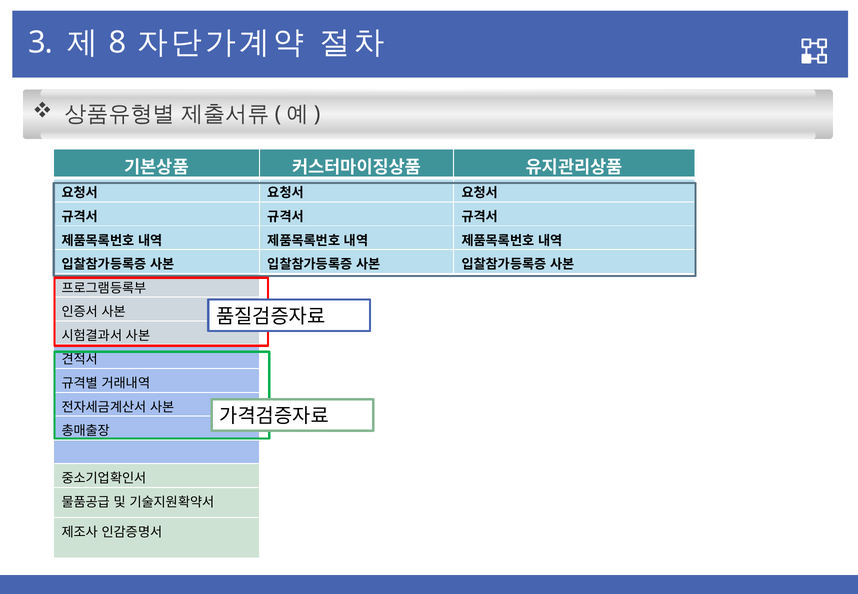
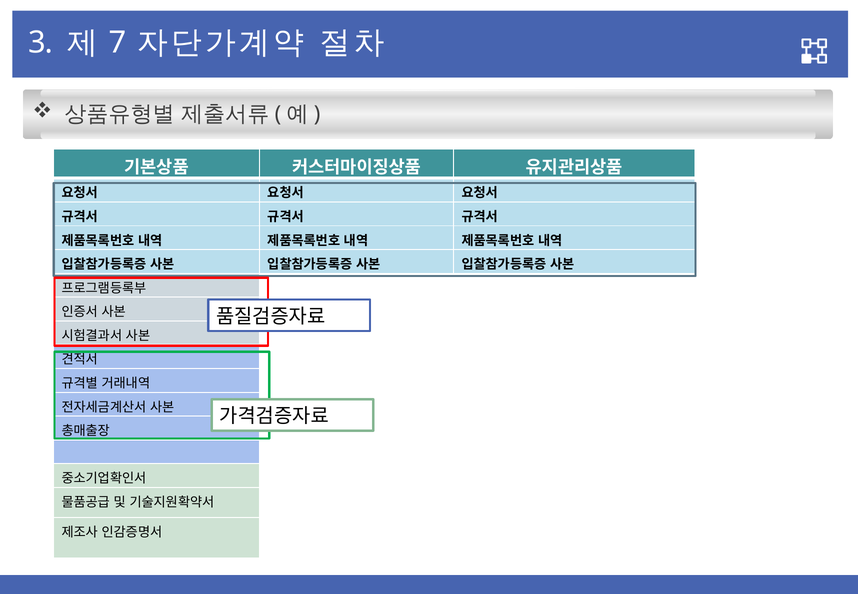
8: 8 -> 7
